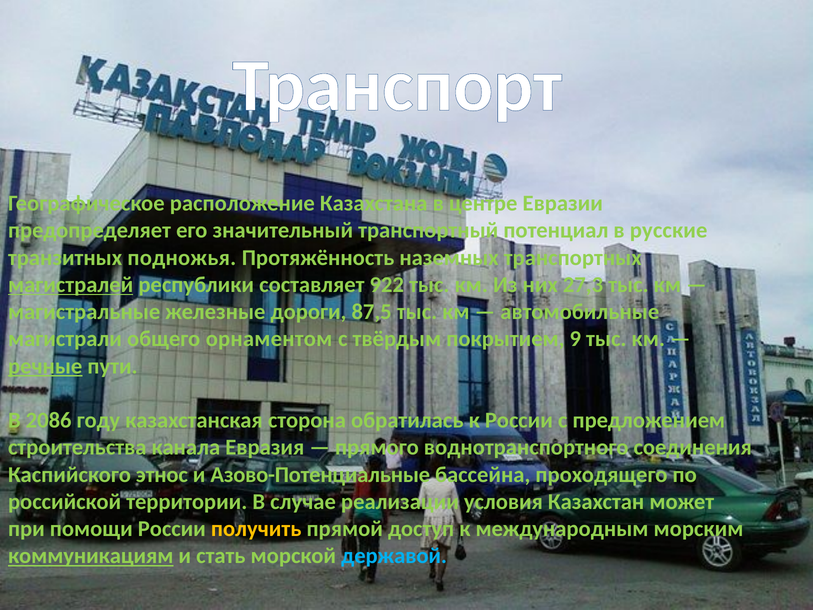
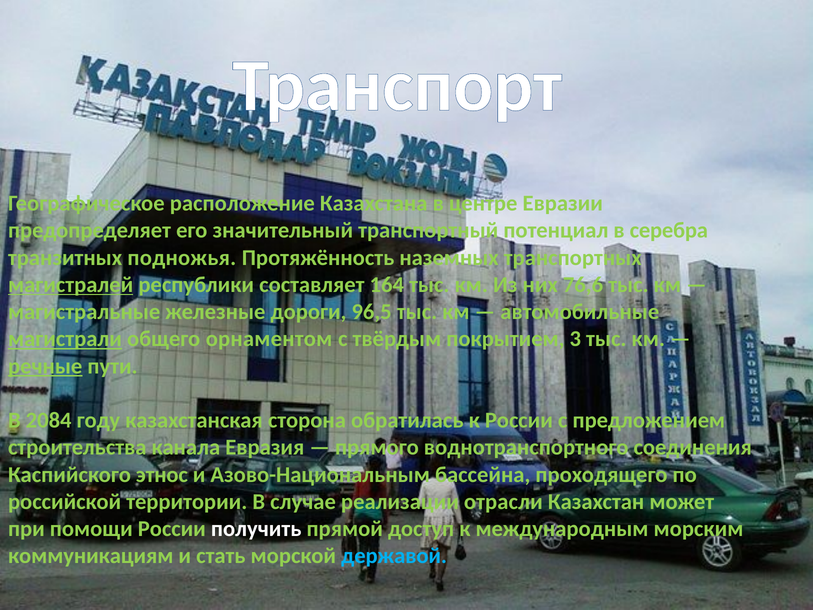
русские: русские -> серебра
922: 922 -> 164
27,3: 27,3 -> 76,6
87,5: 87,5 -> 96,5
магистрали underline: none -> present
9: 9 -> 3
2086: 2086 -> 2084
Азово-Потенциальные: Азово-Потенциальные -> Азово-Национальным
условия: условия -> отрасли
получить colour: yellow -> white
коммуникациям underline: present -> none
